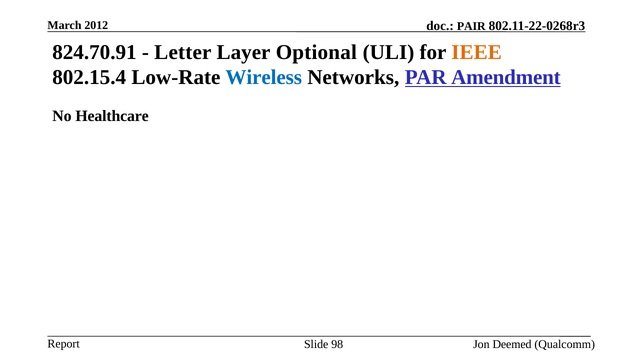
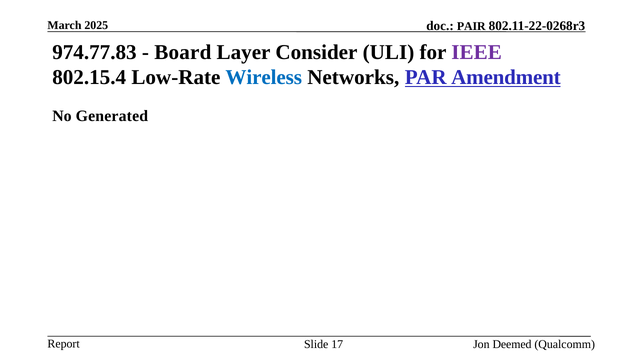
2012: 2012 -> 2025
824.70.91: 824.70.91 -> 974.77.83
Letter: Letter -> Board
Optional: Optional -> Consider
IEEE colour: orange -> purple
Healthcare: Healthcare -> Generated
98: 98 -> 17
